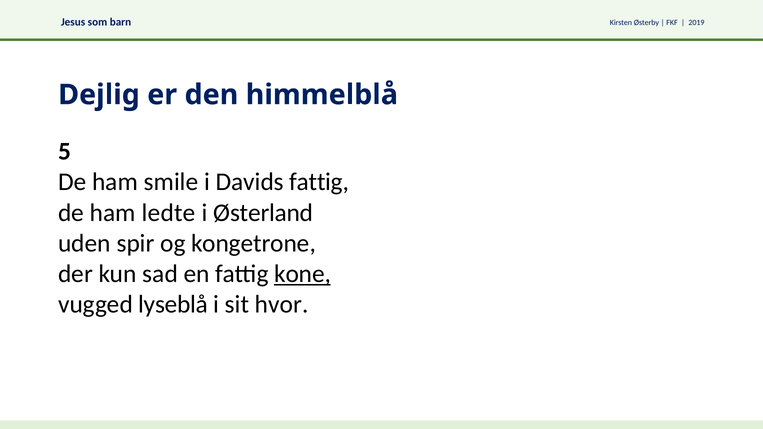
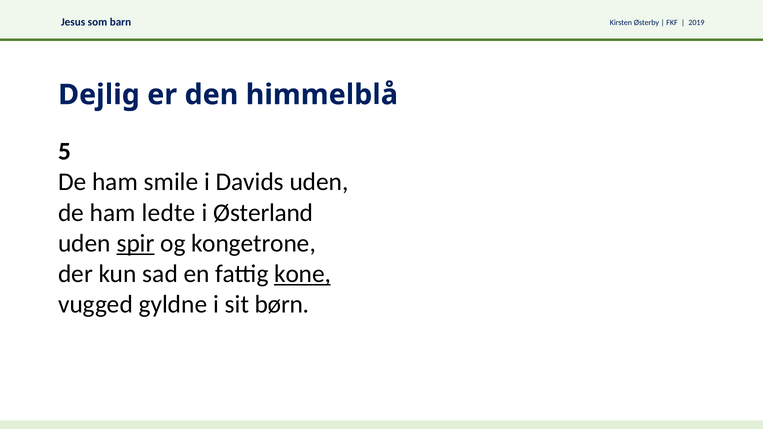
Davids fattig: fattig -> uden
spir underline: none -> present
lyseblå: lyseblå -> gyldne
hvor: hvor -> børn
